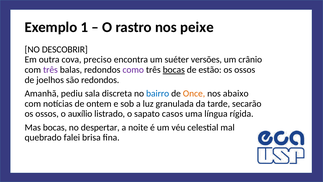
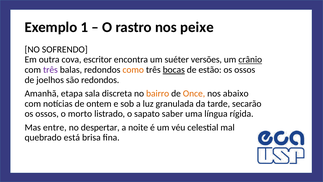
DESCOBRIR: DESCOBRIR -> SOFRENDO
preciso: preciso -> escritor
crânio underline: none -> present
como colour: purple -> orange
pediu: pediu -> etapa
bairro colour: blue -> orange
auxílio: auxílio -> morto
casos: casos -> saber
Mas bocas: bocas -> entre
falei: falei -> está
